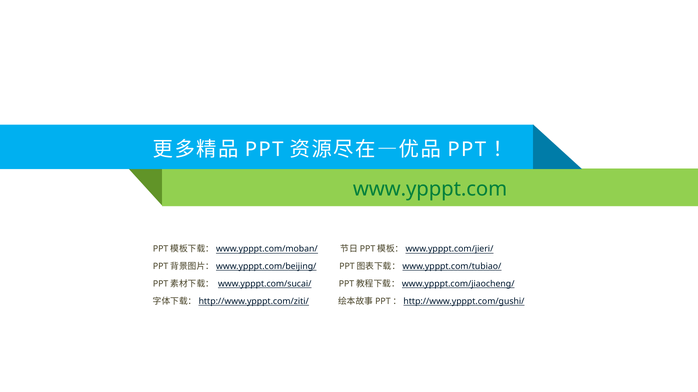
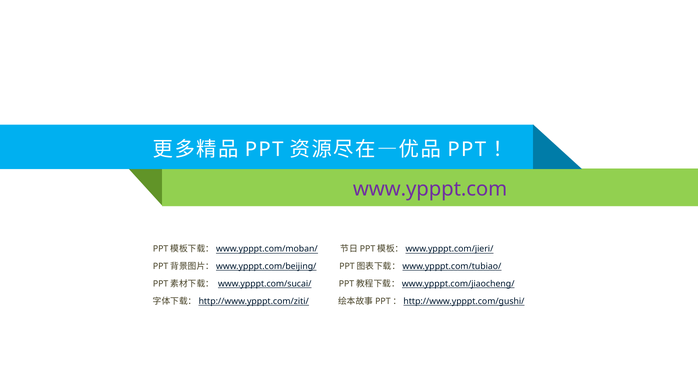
www.ypppt.com colour: green -> purple
